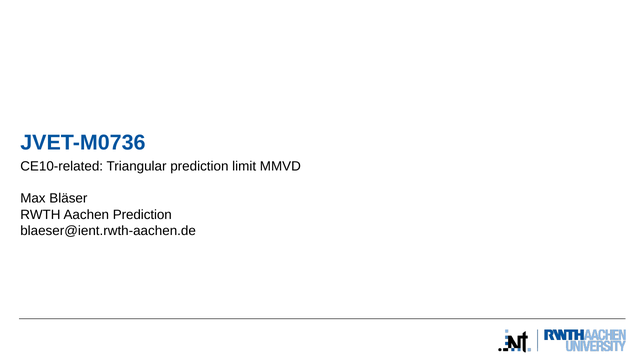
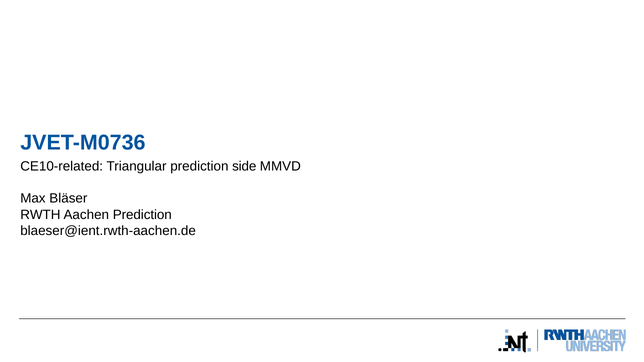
limit: limit -> side
